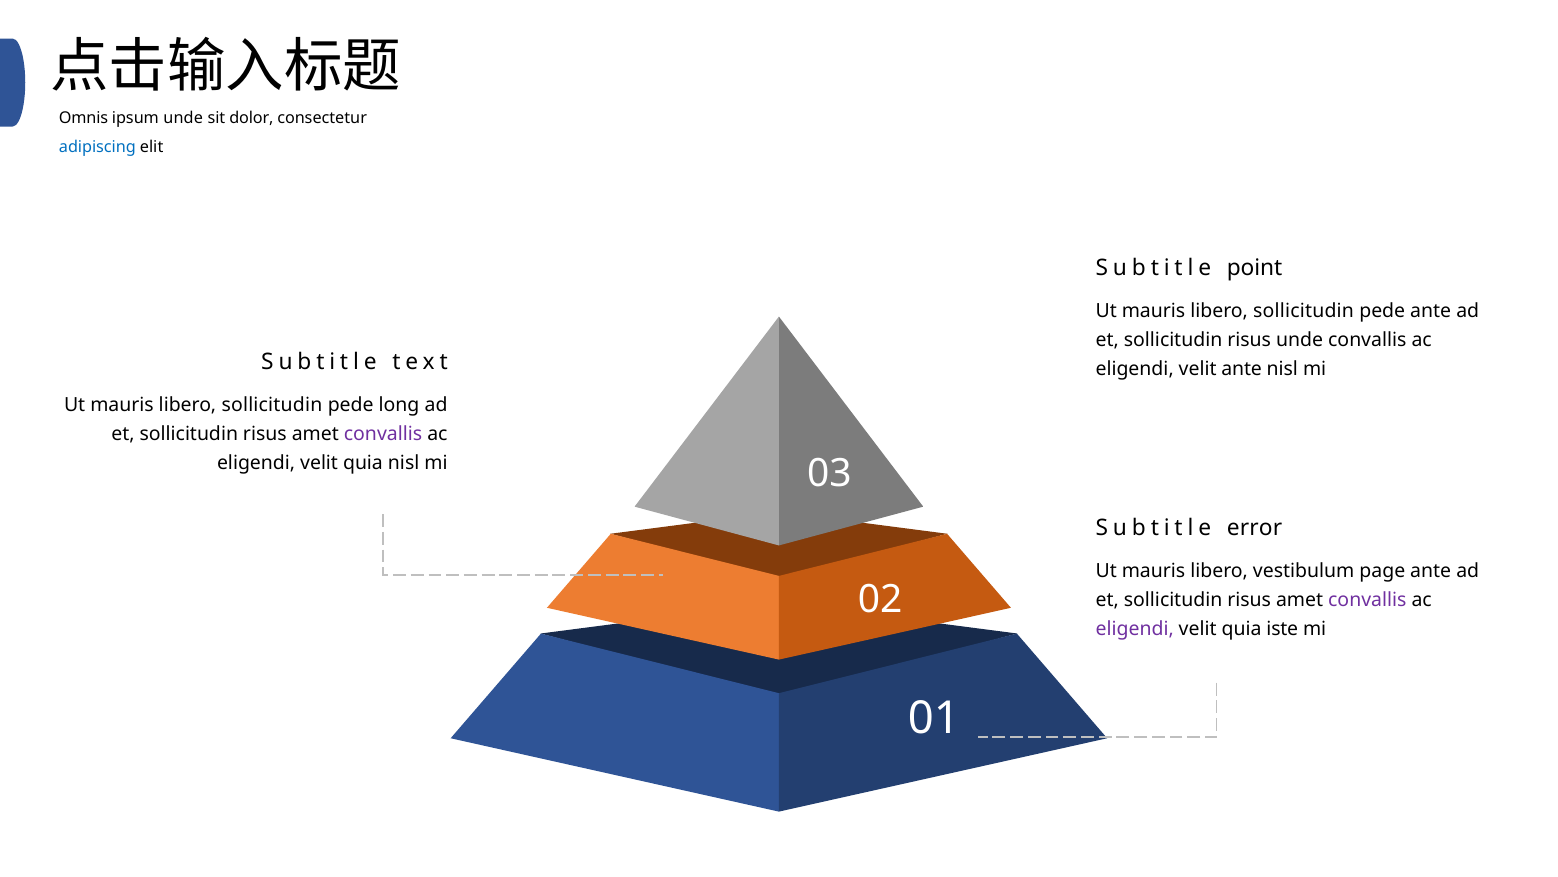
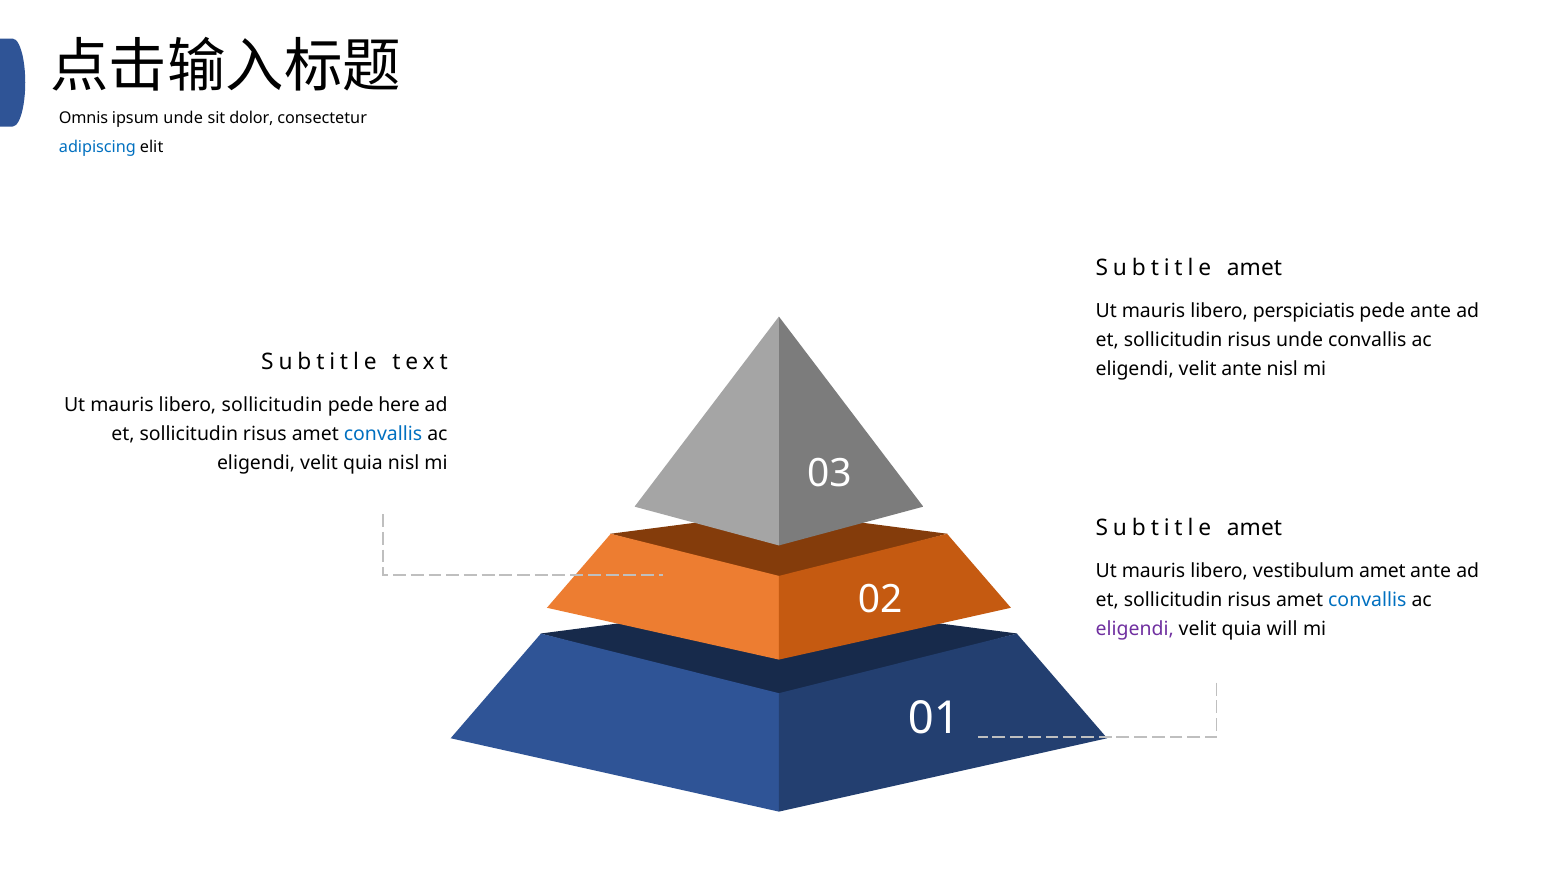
point at (1255, 268): point -> amet
sollicitudin at (1304, 310): sollicitudin -> perspiciatis
long: long -> here
convallis at (383, 434) colour: purple -> blue
error at (1254, 528): error -> amet
vestibulum page: page -> amet
convallis at (1367, 599) colour: purple -> blue
iste: iste -> will
